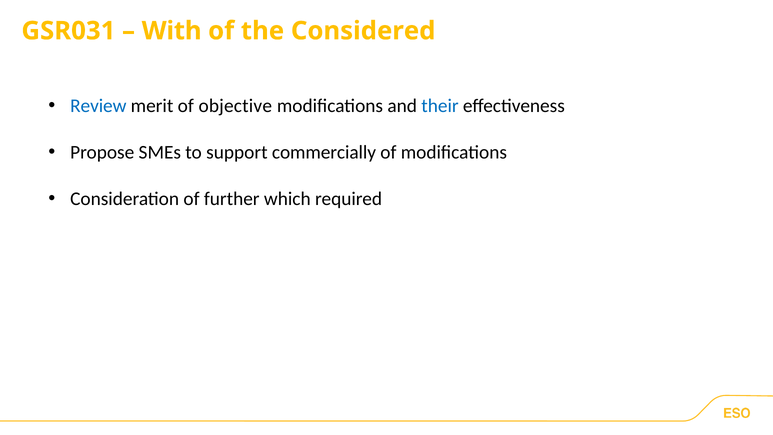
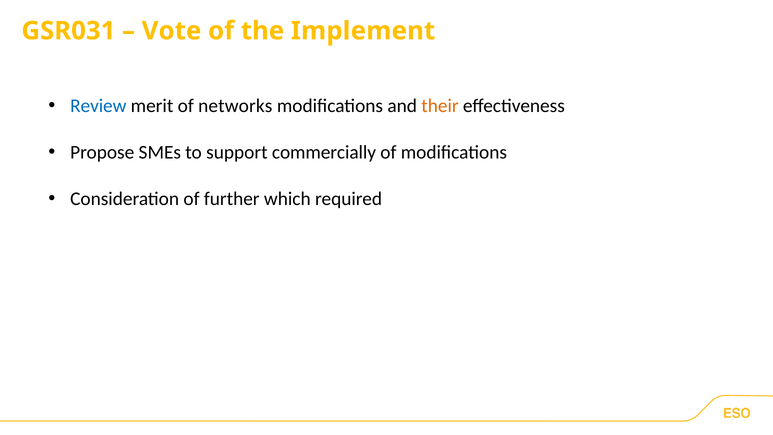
With: With -> Vote
Considered: Considered -> Implement
objective: objective -> networks
their colour: blue -> orange
